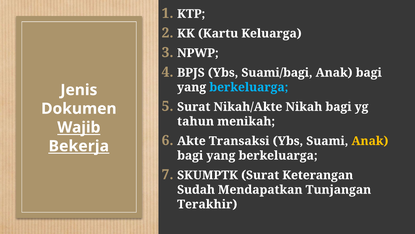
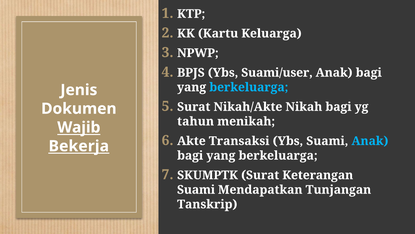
Suami/bagi: Suami/bagi -> Suami/user
Anak at (370, 141) colour: yellow -> light blue
Sudah at (196, 189): Sudah -> Suami
Terakhir: Terakhir -> Tanskrip
